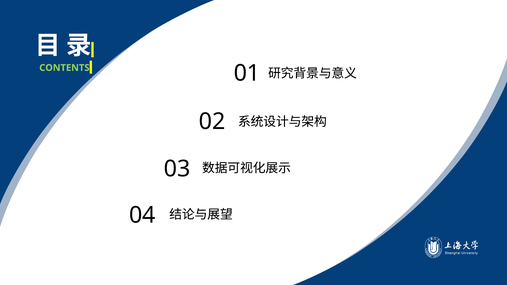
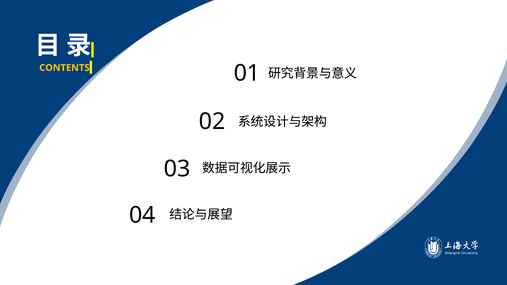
CONTENTS colour: light green -> yellow
